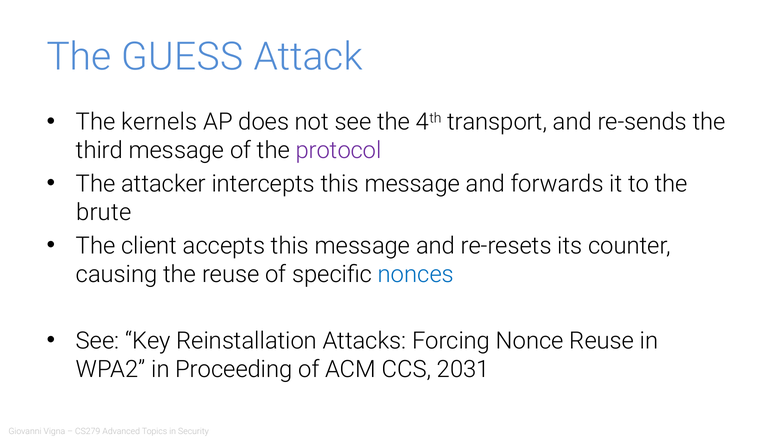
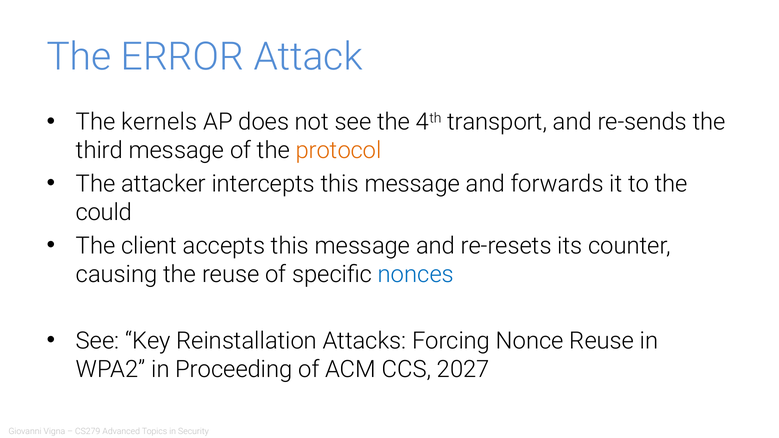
GUESS: GUESS -> ERROR
protocol colour: purple -> orange
brute: brute -> could
2031: 2031 -> 2027
